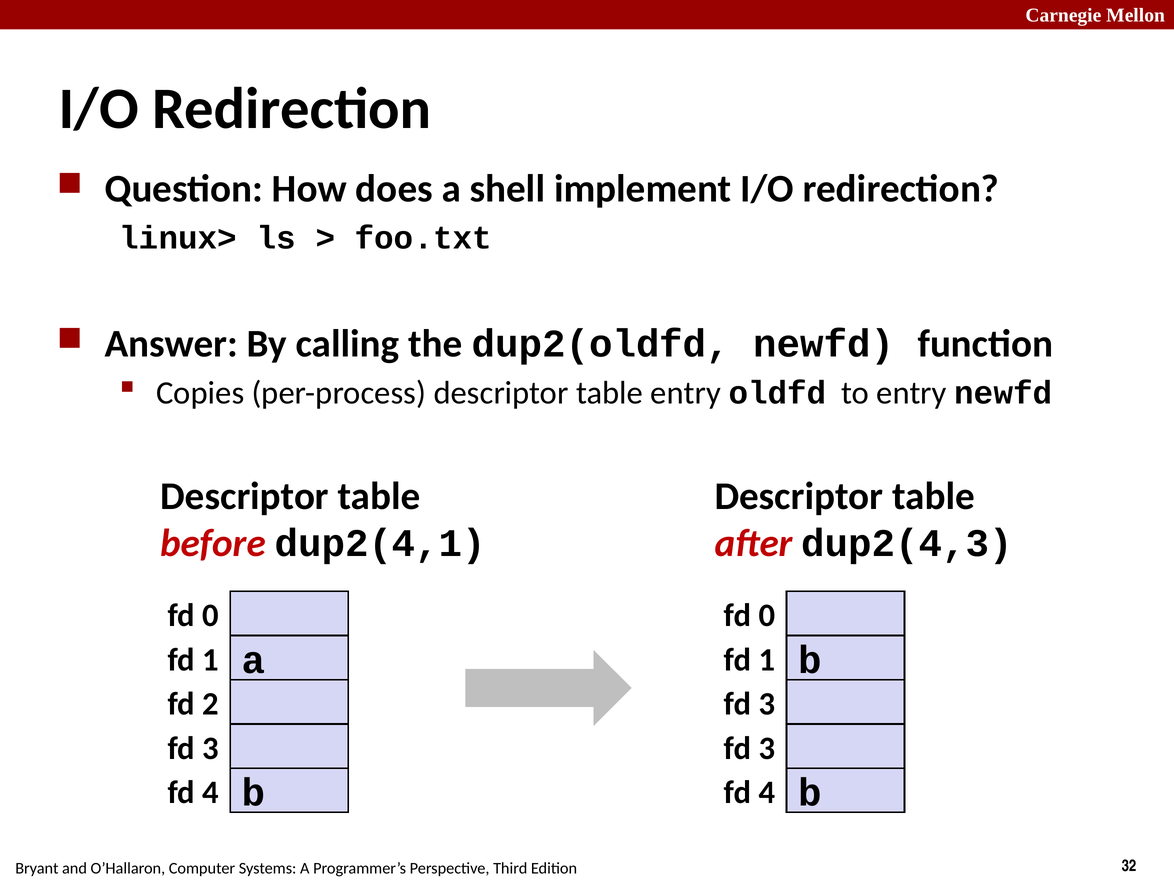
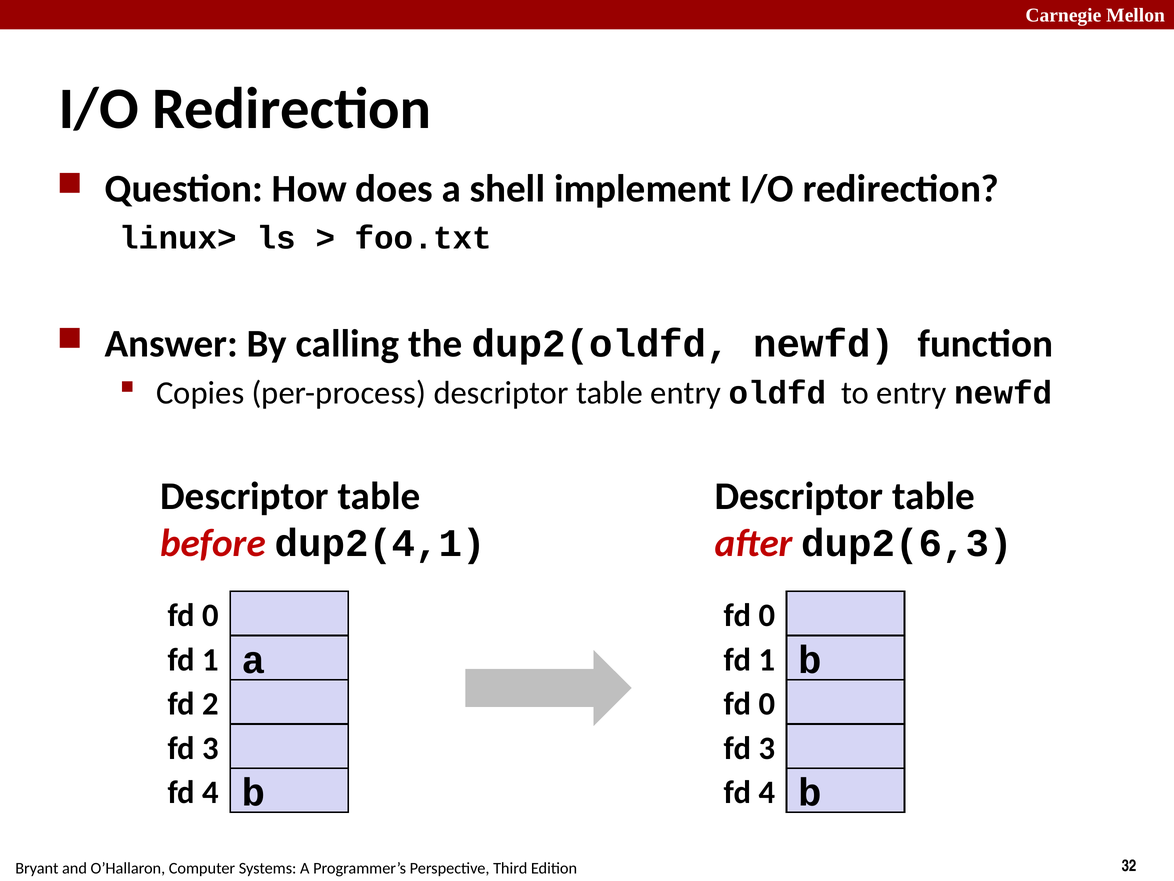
dup2(4,3: dup2(4,3 -> dup2(6,3
3 at (767, 704): 3 -> 0
